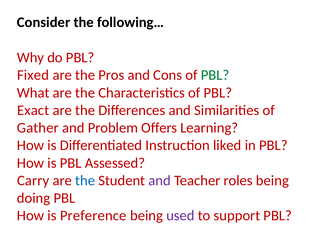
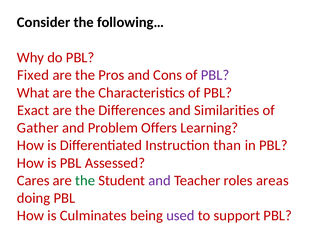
PBL at (215, 75) colour: green -> purple
liked: liked -> than
Carry: Carry -> Cares
the at (85, 180) colour: blue -> green
roles being: being -> areas
Preference: Preference -> Culminates
